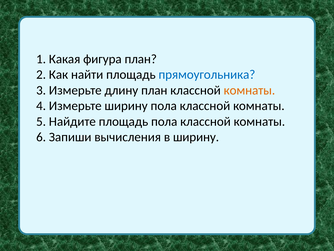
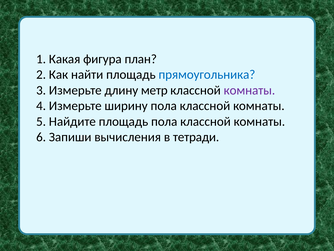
длину план: план -> метр
комнаты at (249, 90) colour: orange -> purple
в ширину: ширину -> тетради
